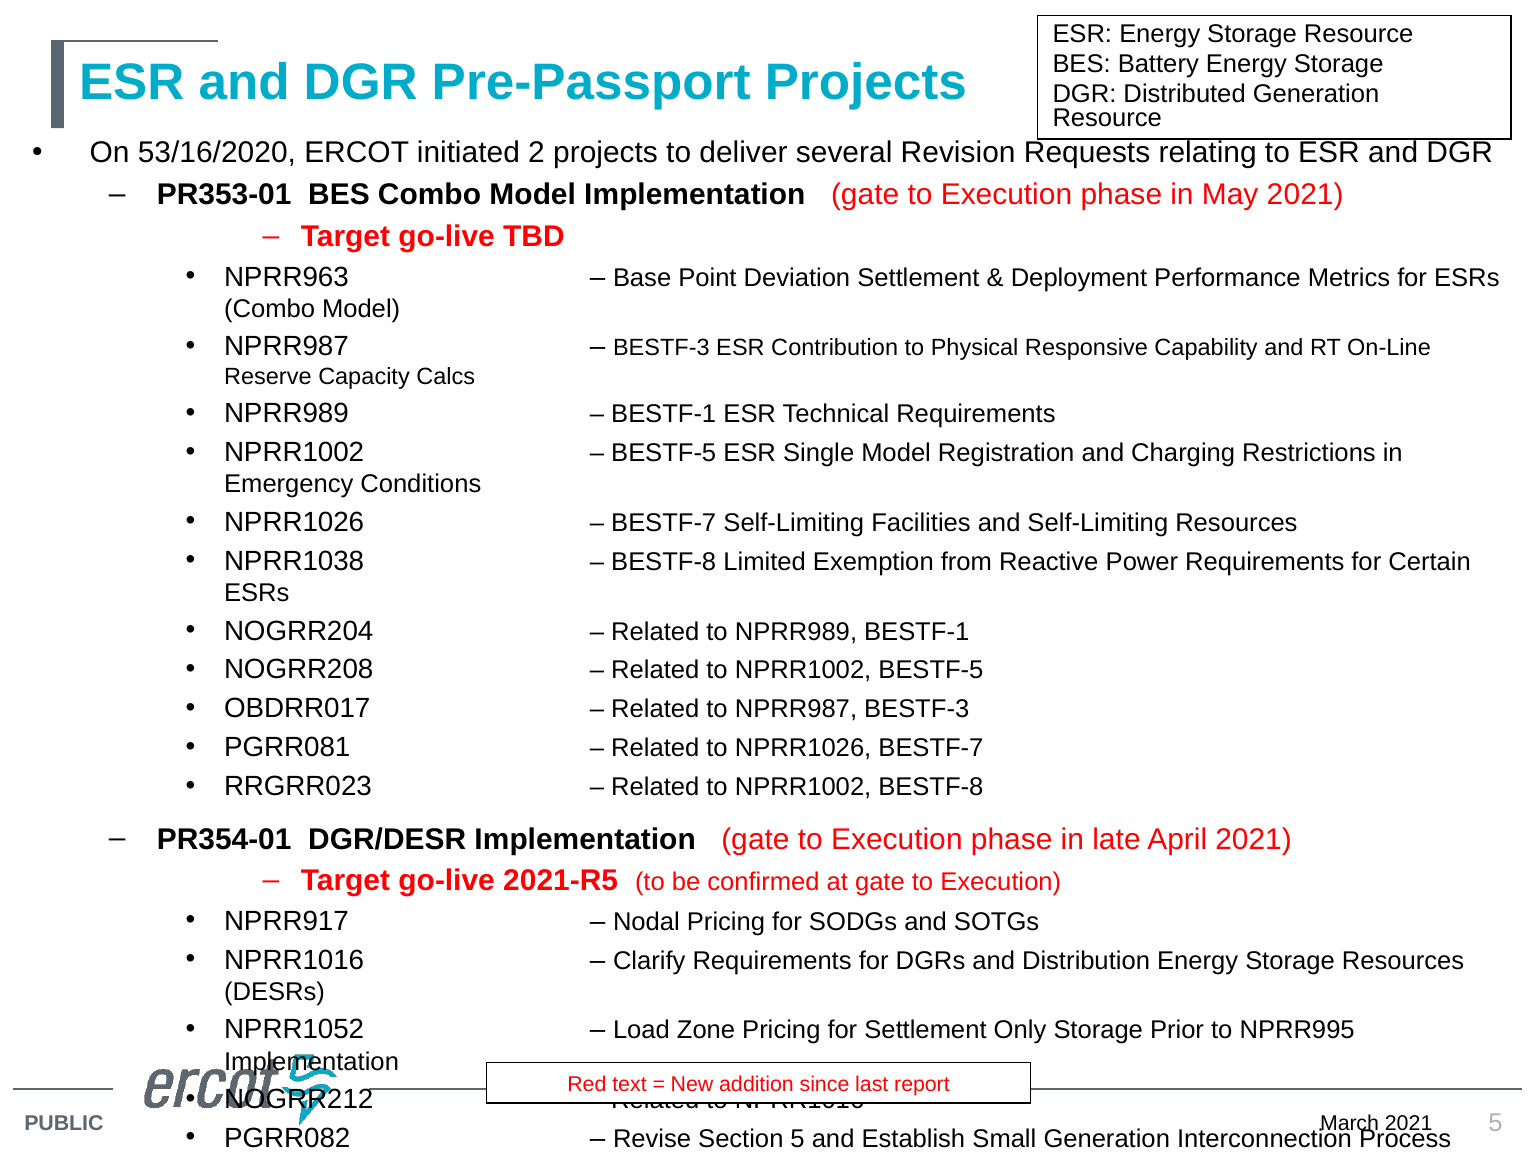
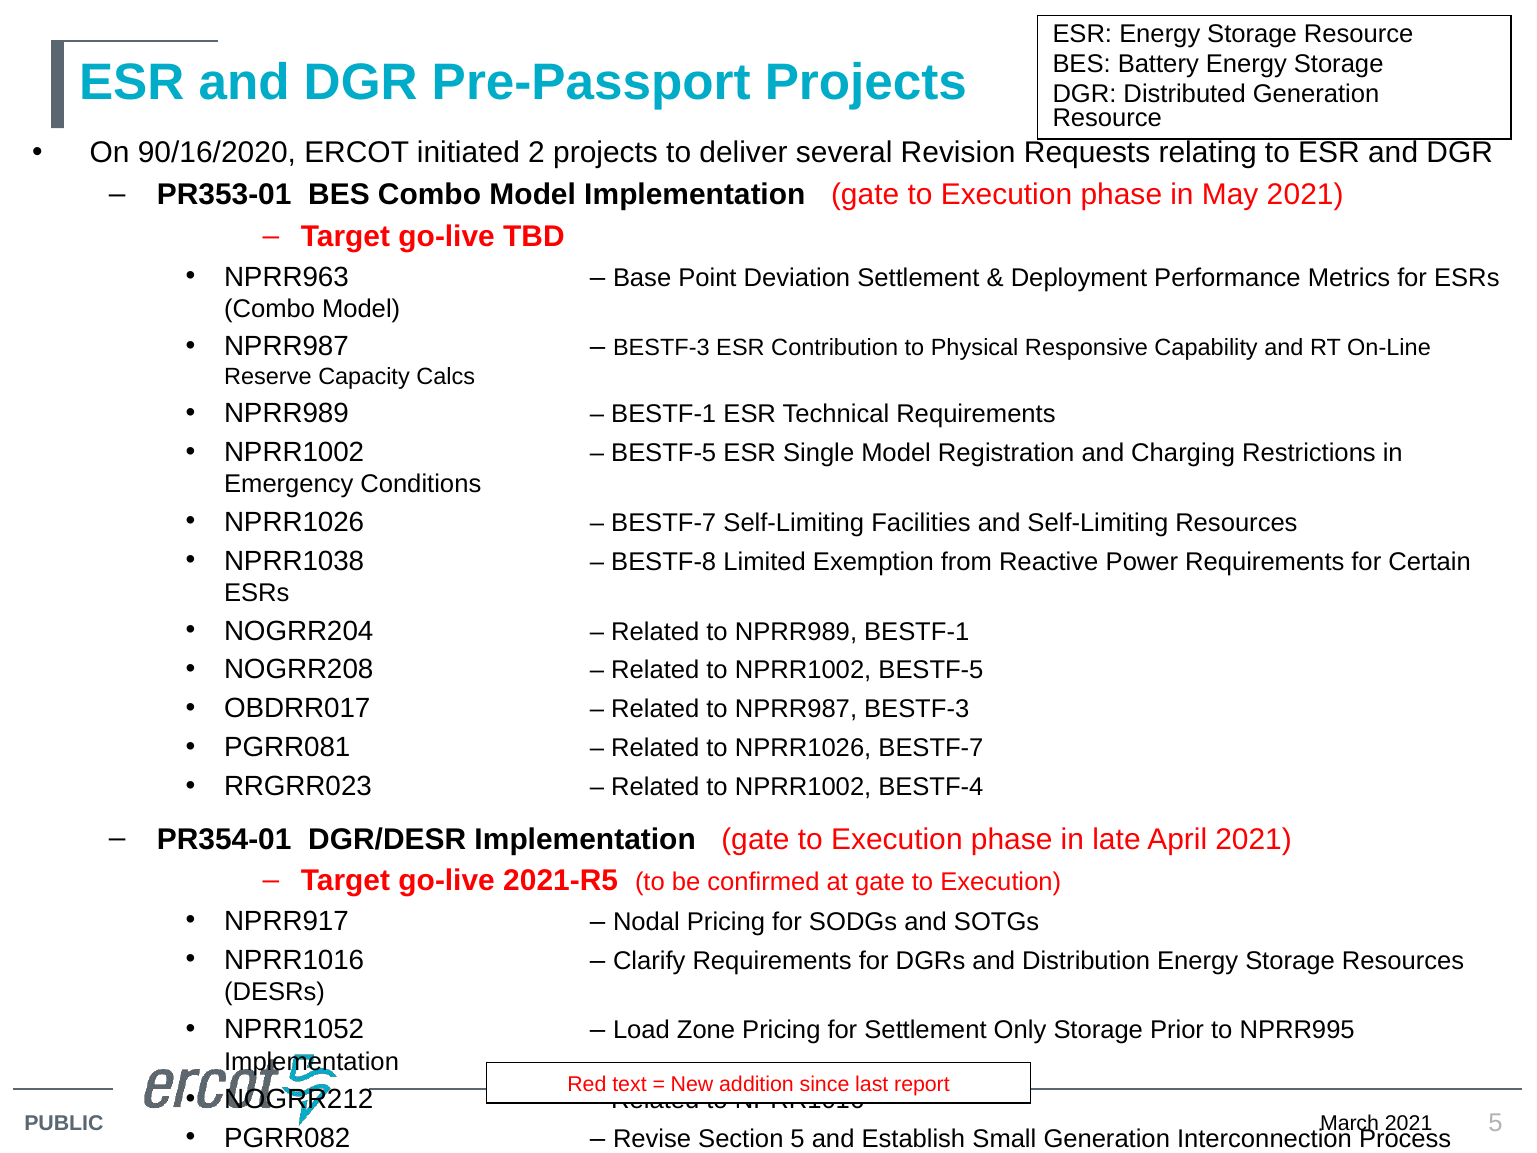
53/16/2020: 53/16/2020 -> 90/16/2020
NPRR1002 BESTF-8: BESTF-8 -> BESTF-4
